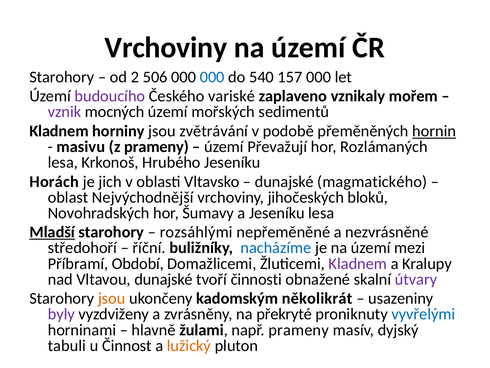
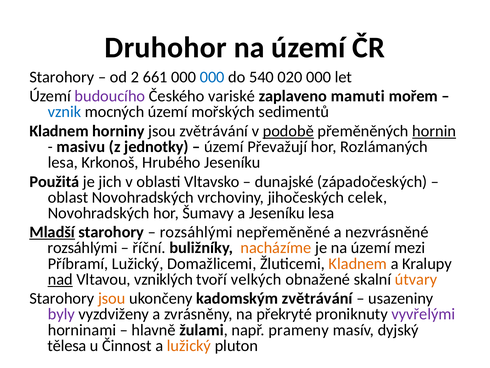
Vrchoviny at (166, 47): Vrchoviny -> Druhohor
506: 506 -> 661
157: 157 -> 020
vznikaly: vznikaly -> mamuti
vznik colour: purple -> blue
podobě underline: none -> present
z prameny: prameny -> jednotky
Horách: Horách -> Použitá
magmatického: magmatického -> západočeských
oblast Nejvýchodnější: Nejvýchodnější -> Novohradských
bloků: bloků -> celek
středohoří at (82, 248): středohoří -> rozsáhlými
nacházíme colour: blue -> orange
Příbramí Období: Období -> Lužický
Kladnem at (358, 263) colour: purple -> orange
nad underline: none -> present
Vltavou dunajské: dunajské -> vzniklých
činnosti: činnosti -> velkých
útvary colour: purple -> orange
kadomským několikrát: několikrát -> zvětrávání
vyvřelými colour: blue -> purple
tabuli: tabuli -> tělesa
